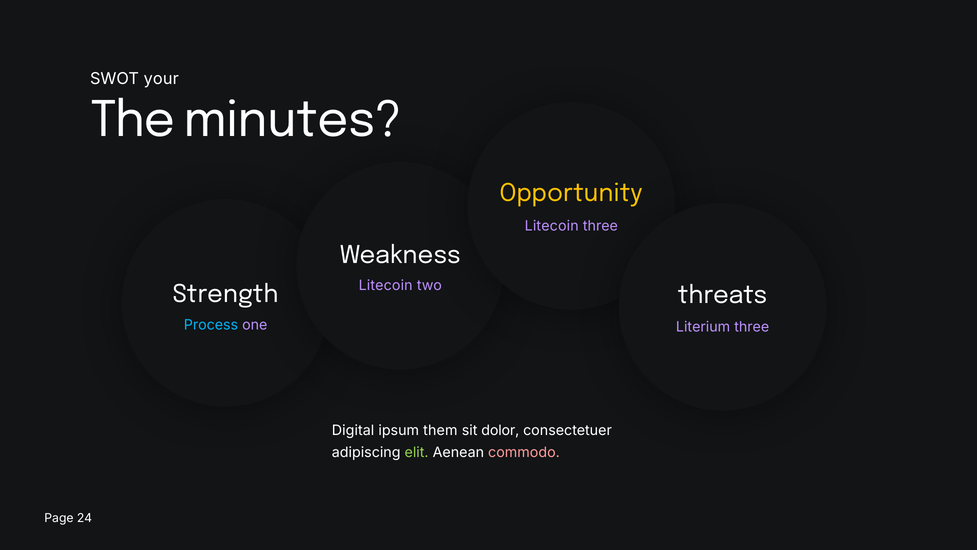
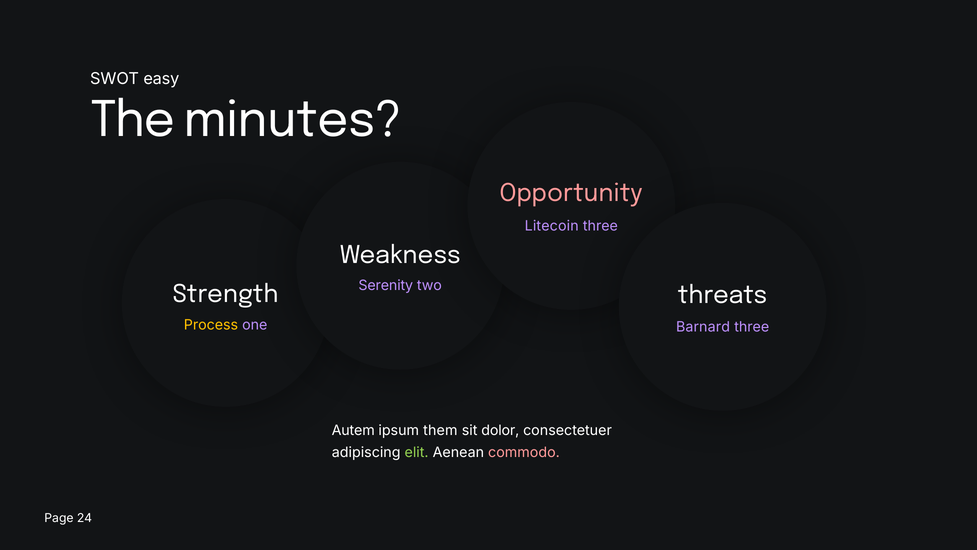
your: your -> easy
Opportunity colour: yellow -> pink
Litecoin at (386, 285): Litecoin -> Serenity
Process colour: light blue -> yellow
Literium: Literium -> Barnard
Digital: Digital -> Autem
